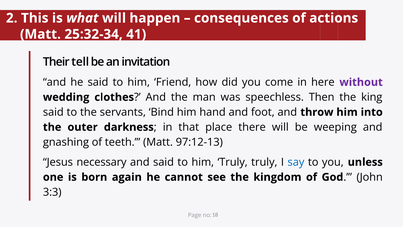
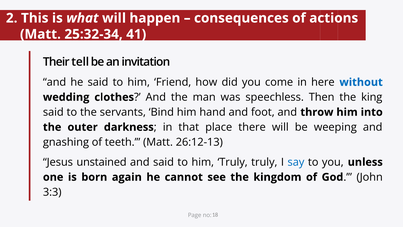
without colour: purple -> blue
97:12-13: 97:12-13 -> 26:12-13
necessary: necessary -> unstained
